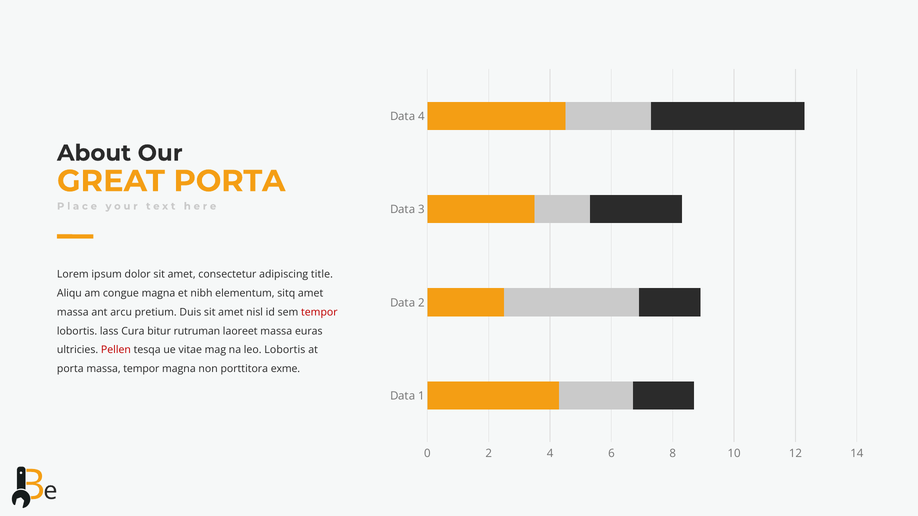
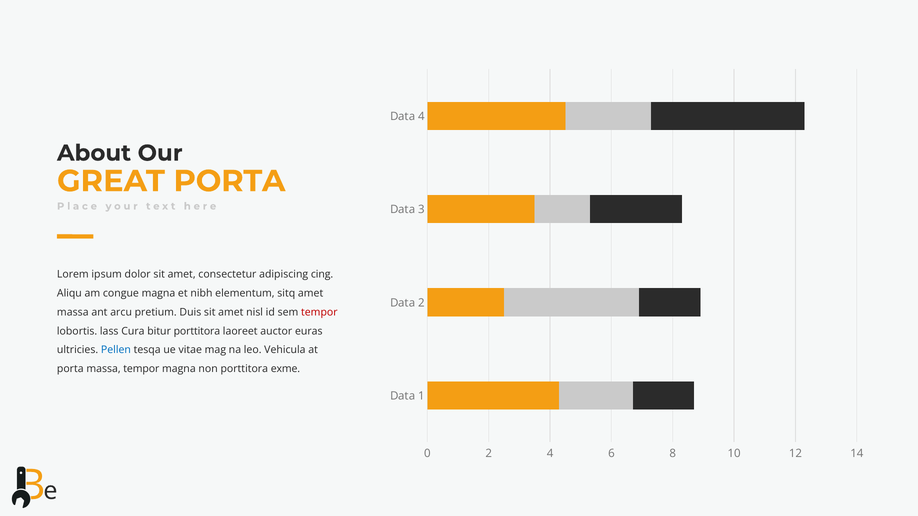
title: title -> cing
bitur rutruman: rutruman -> porttitora
laoreet massa: massa -> auctor
Pellen colour: red -> blue
leo Lobortis: Lobortis -> Vehicula
